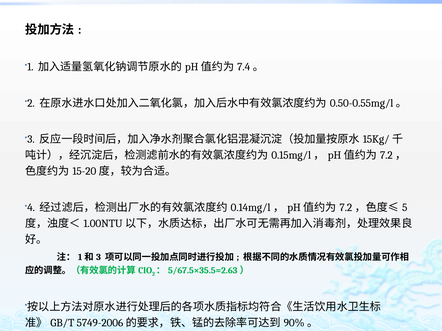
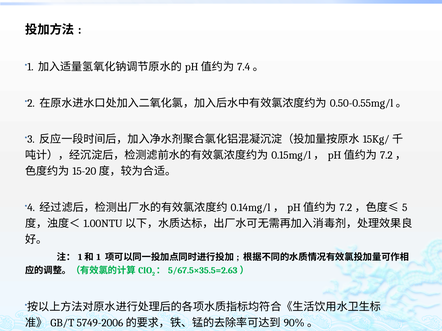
3: 3 -> 1
